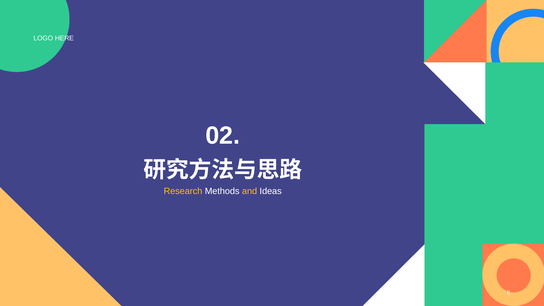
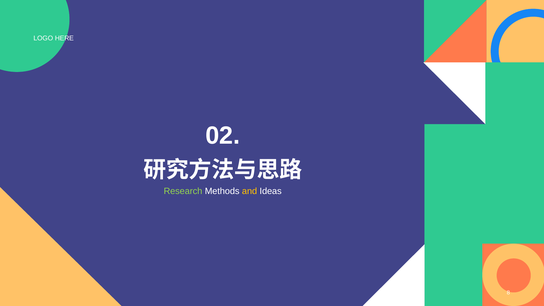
Research colour: yellow -> light green
